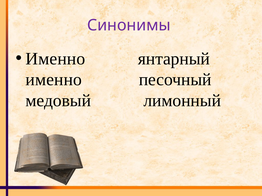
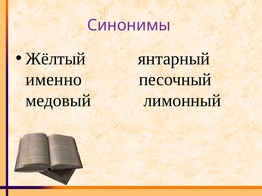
Именно at (55, 59): Именно -> Жёлтый
